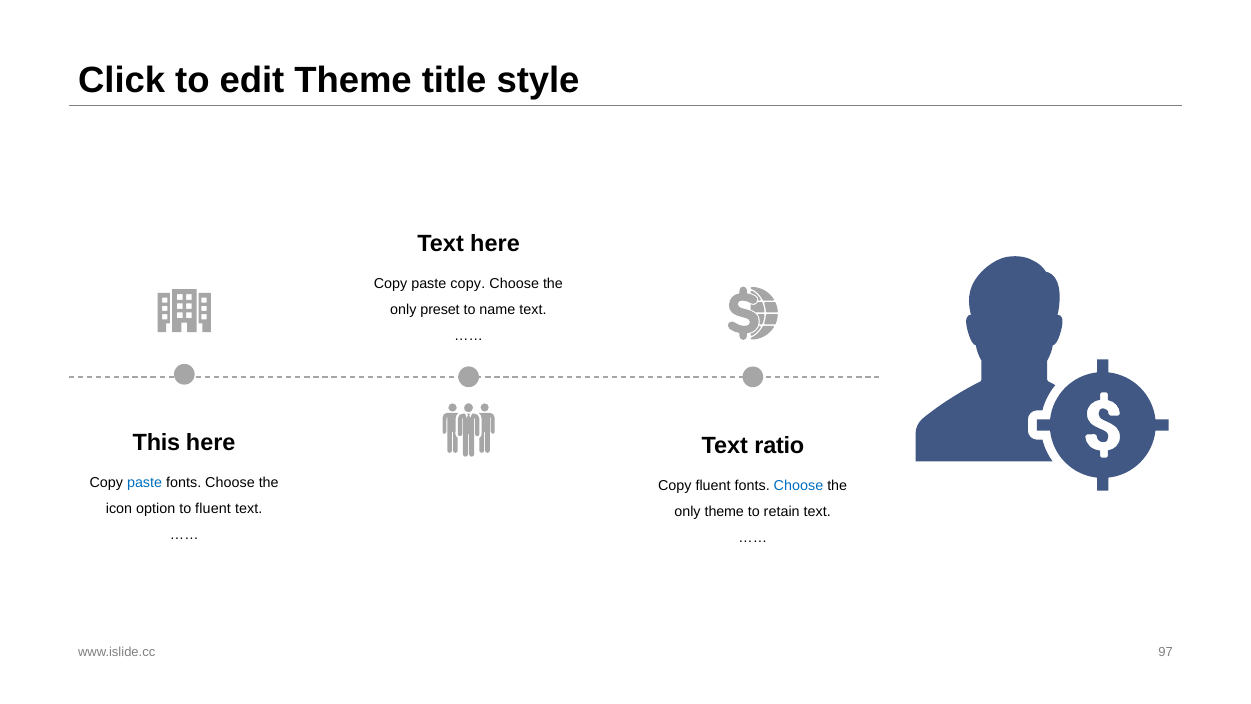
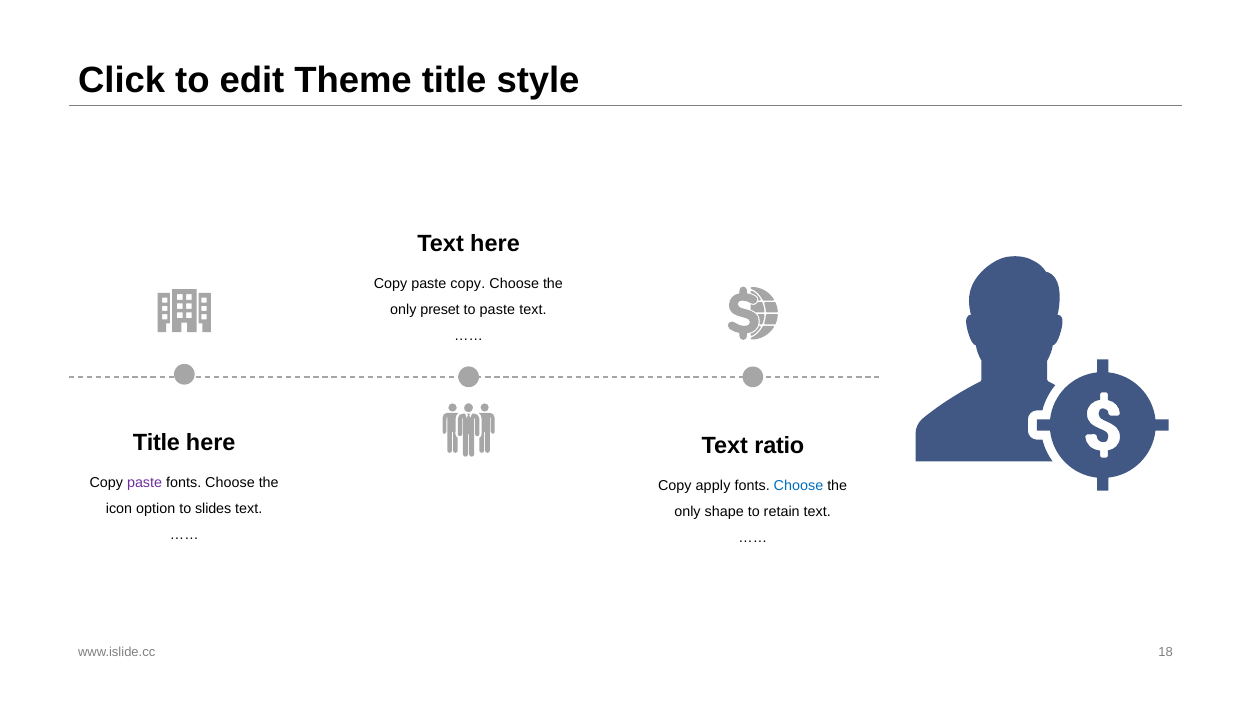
to name: name -> paste
This at (156, 443): This -> Title
paste at (145, 483) colour: blue -> purple
Copy fluent: fluent -> apply
to fluent: fluent -> slides
only theme: theme -> shape
97: 97 -> 18
